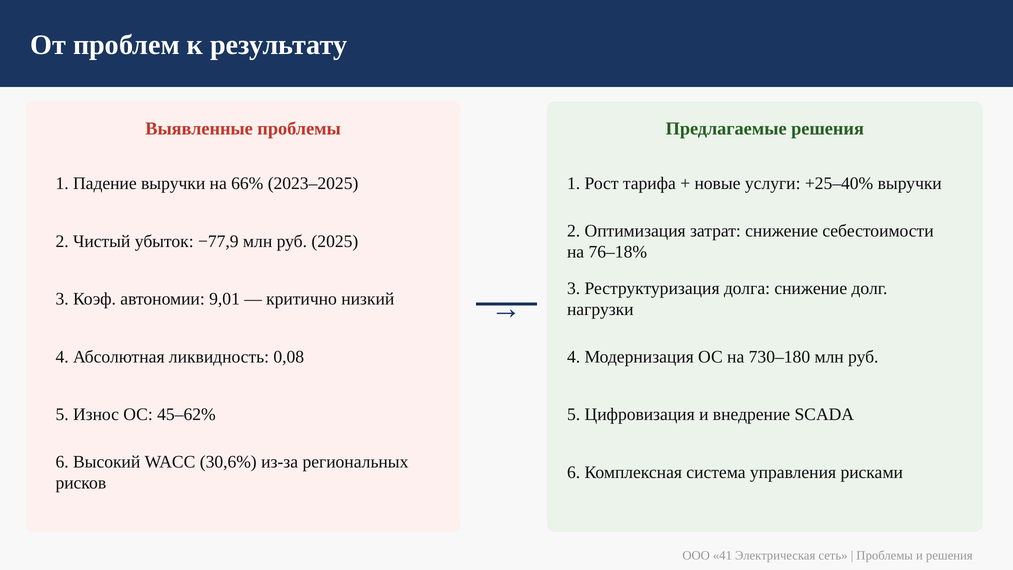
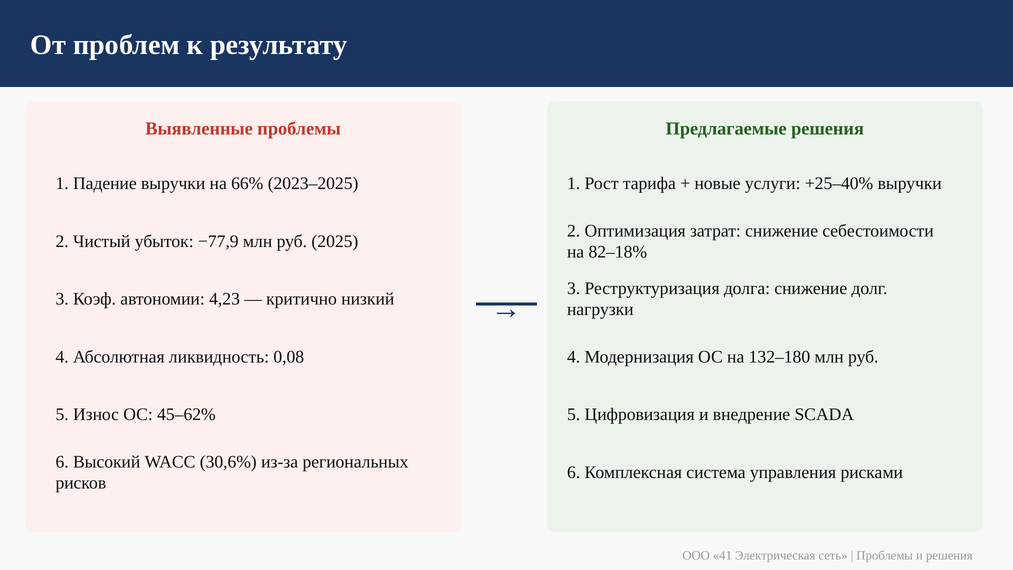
76–18%: 76–18% -> 82–18%
9,01: 9,01 -> 4,23
730–180: 730–180 -> 132–180
